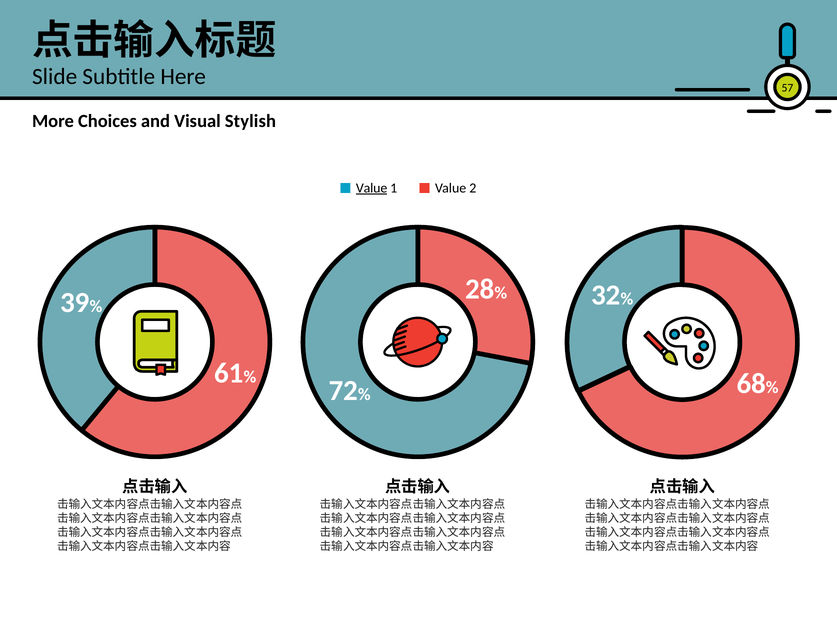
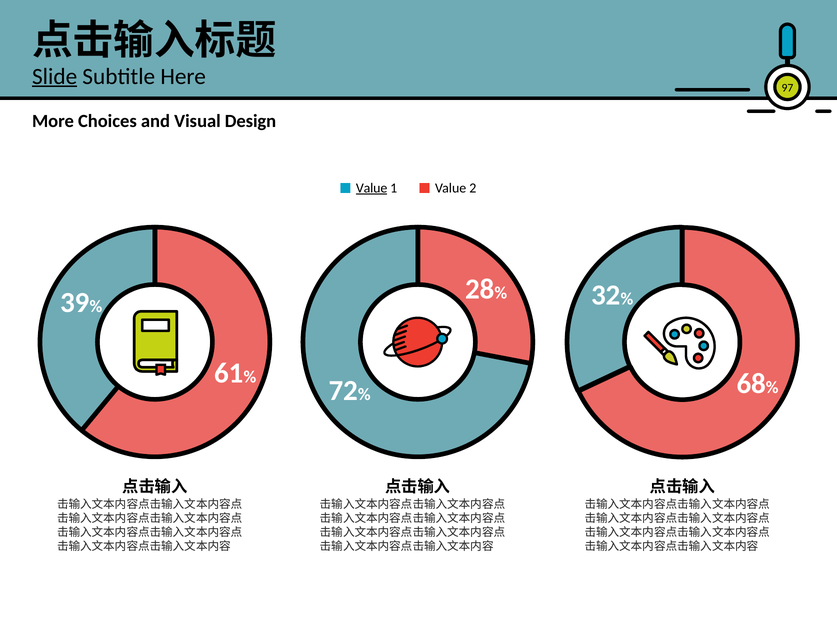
Slide underline: none -> present
57: 57 -> 97
Stylish: Stylish -> Design
